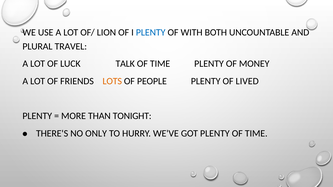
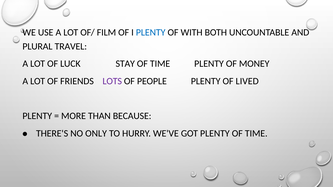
LION: LION -> FILM
TALK: TALK -> STAY
LOTS colour: orange -> purple
TONIGHT: TONIGHT -> BECAUSE
